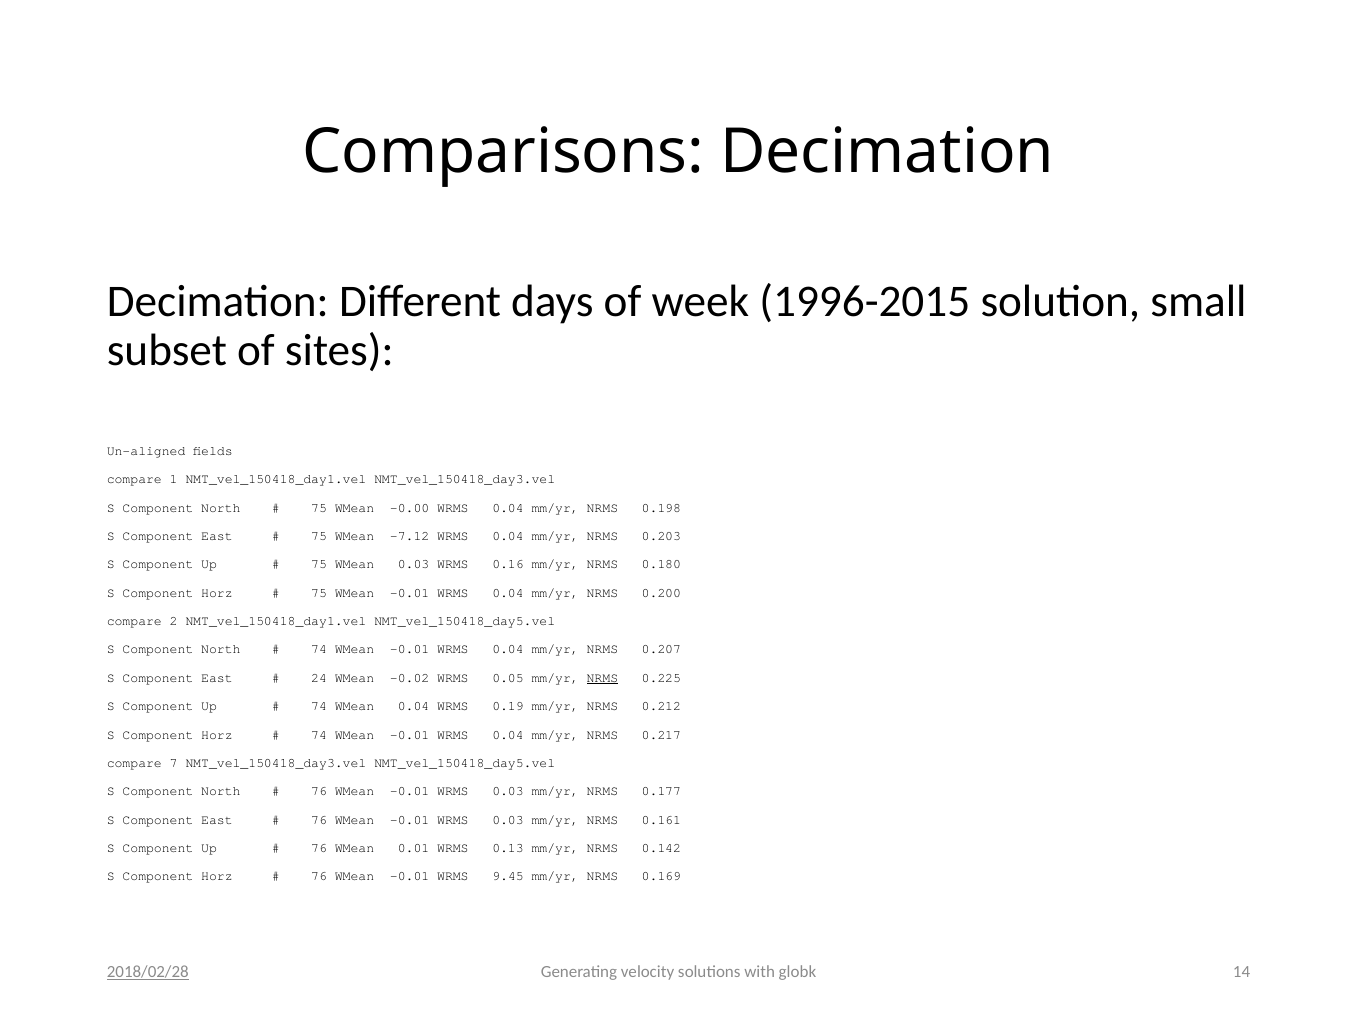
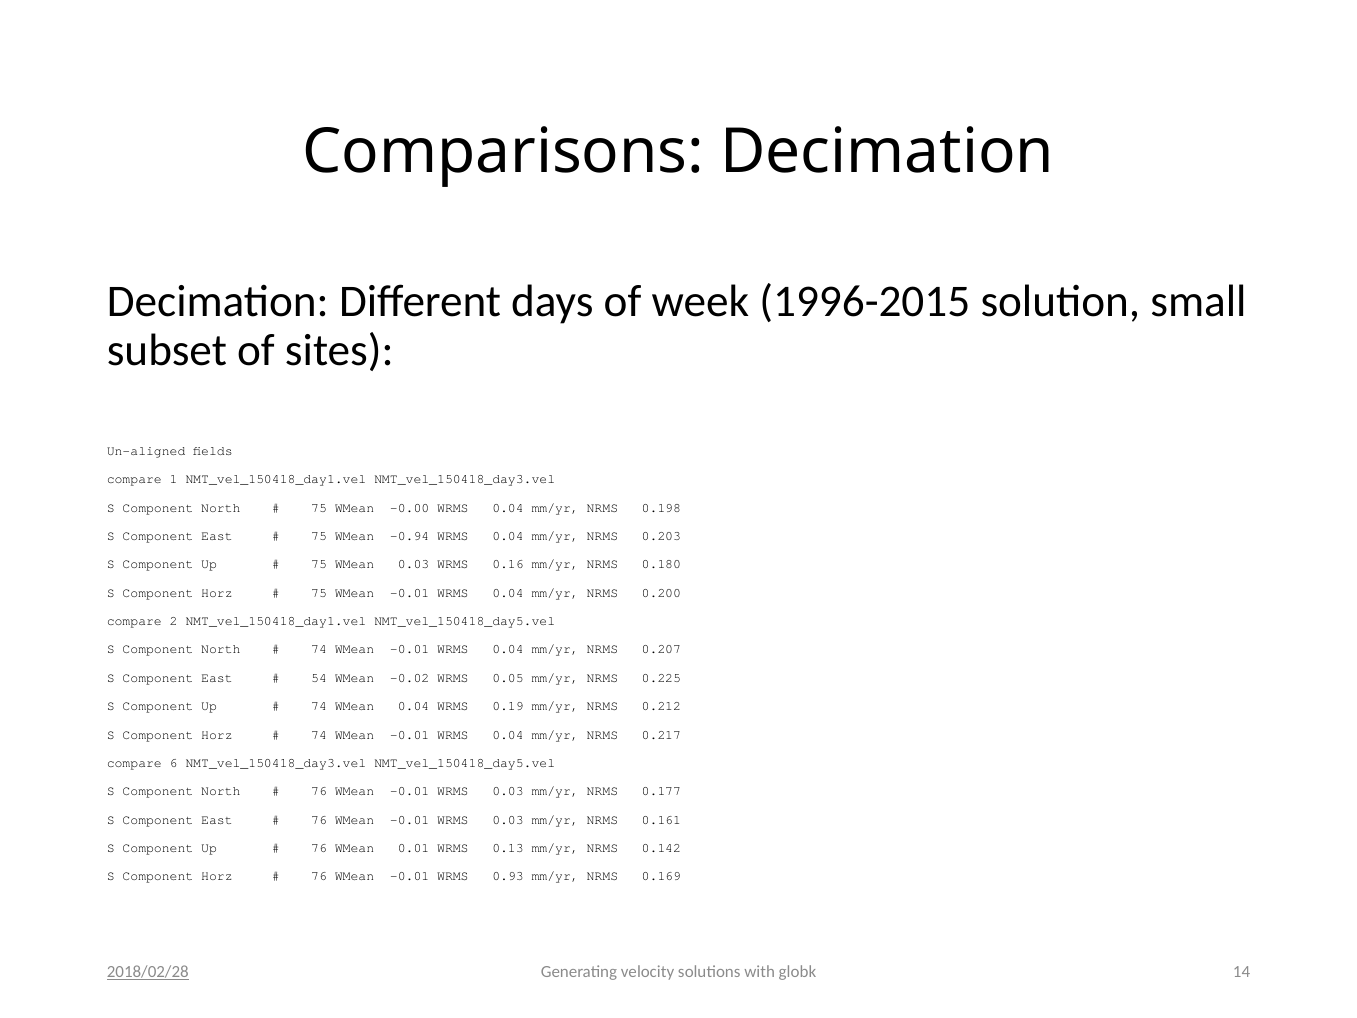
-7.12: -7.12 -> -0.94
24: 24 -> 54
NRMS at (602, 678) underline: present -> none
7: 7 -> 6
9.45: 9.45 -> 0.93
